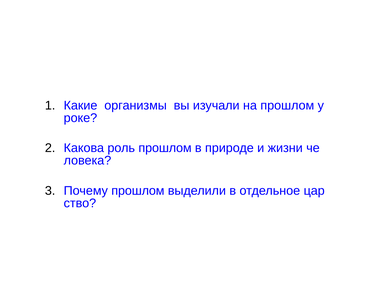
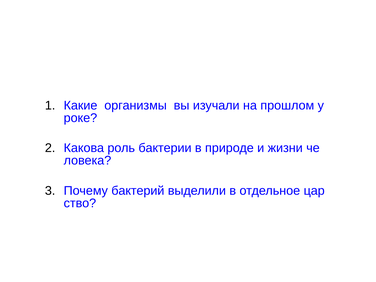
роль прошлом: прошлом -> бактерии
Почему прошлом: прошлом -> бактерий
